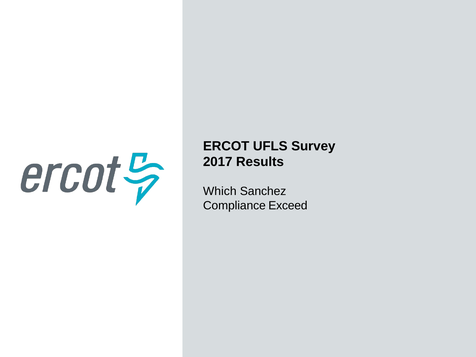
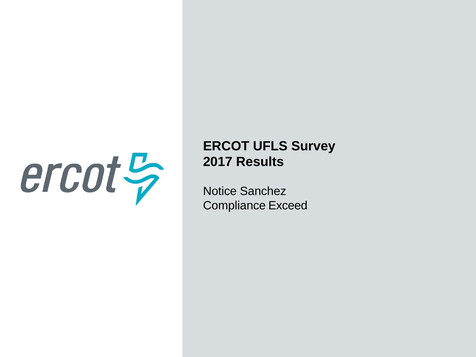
Which: Which -> Notice
